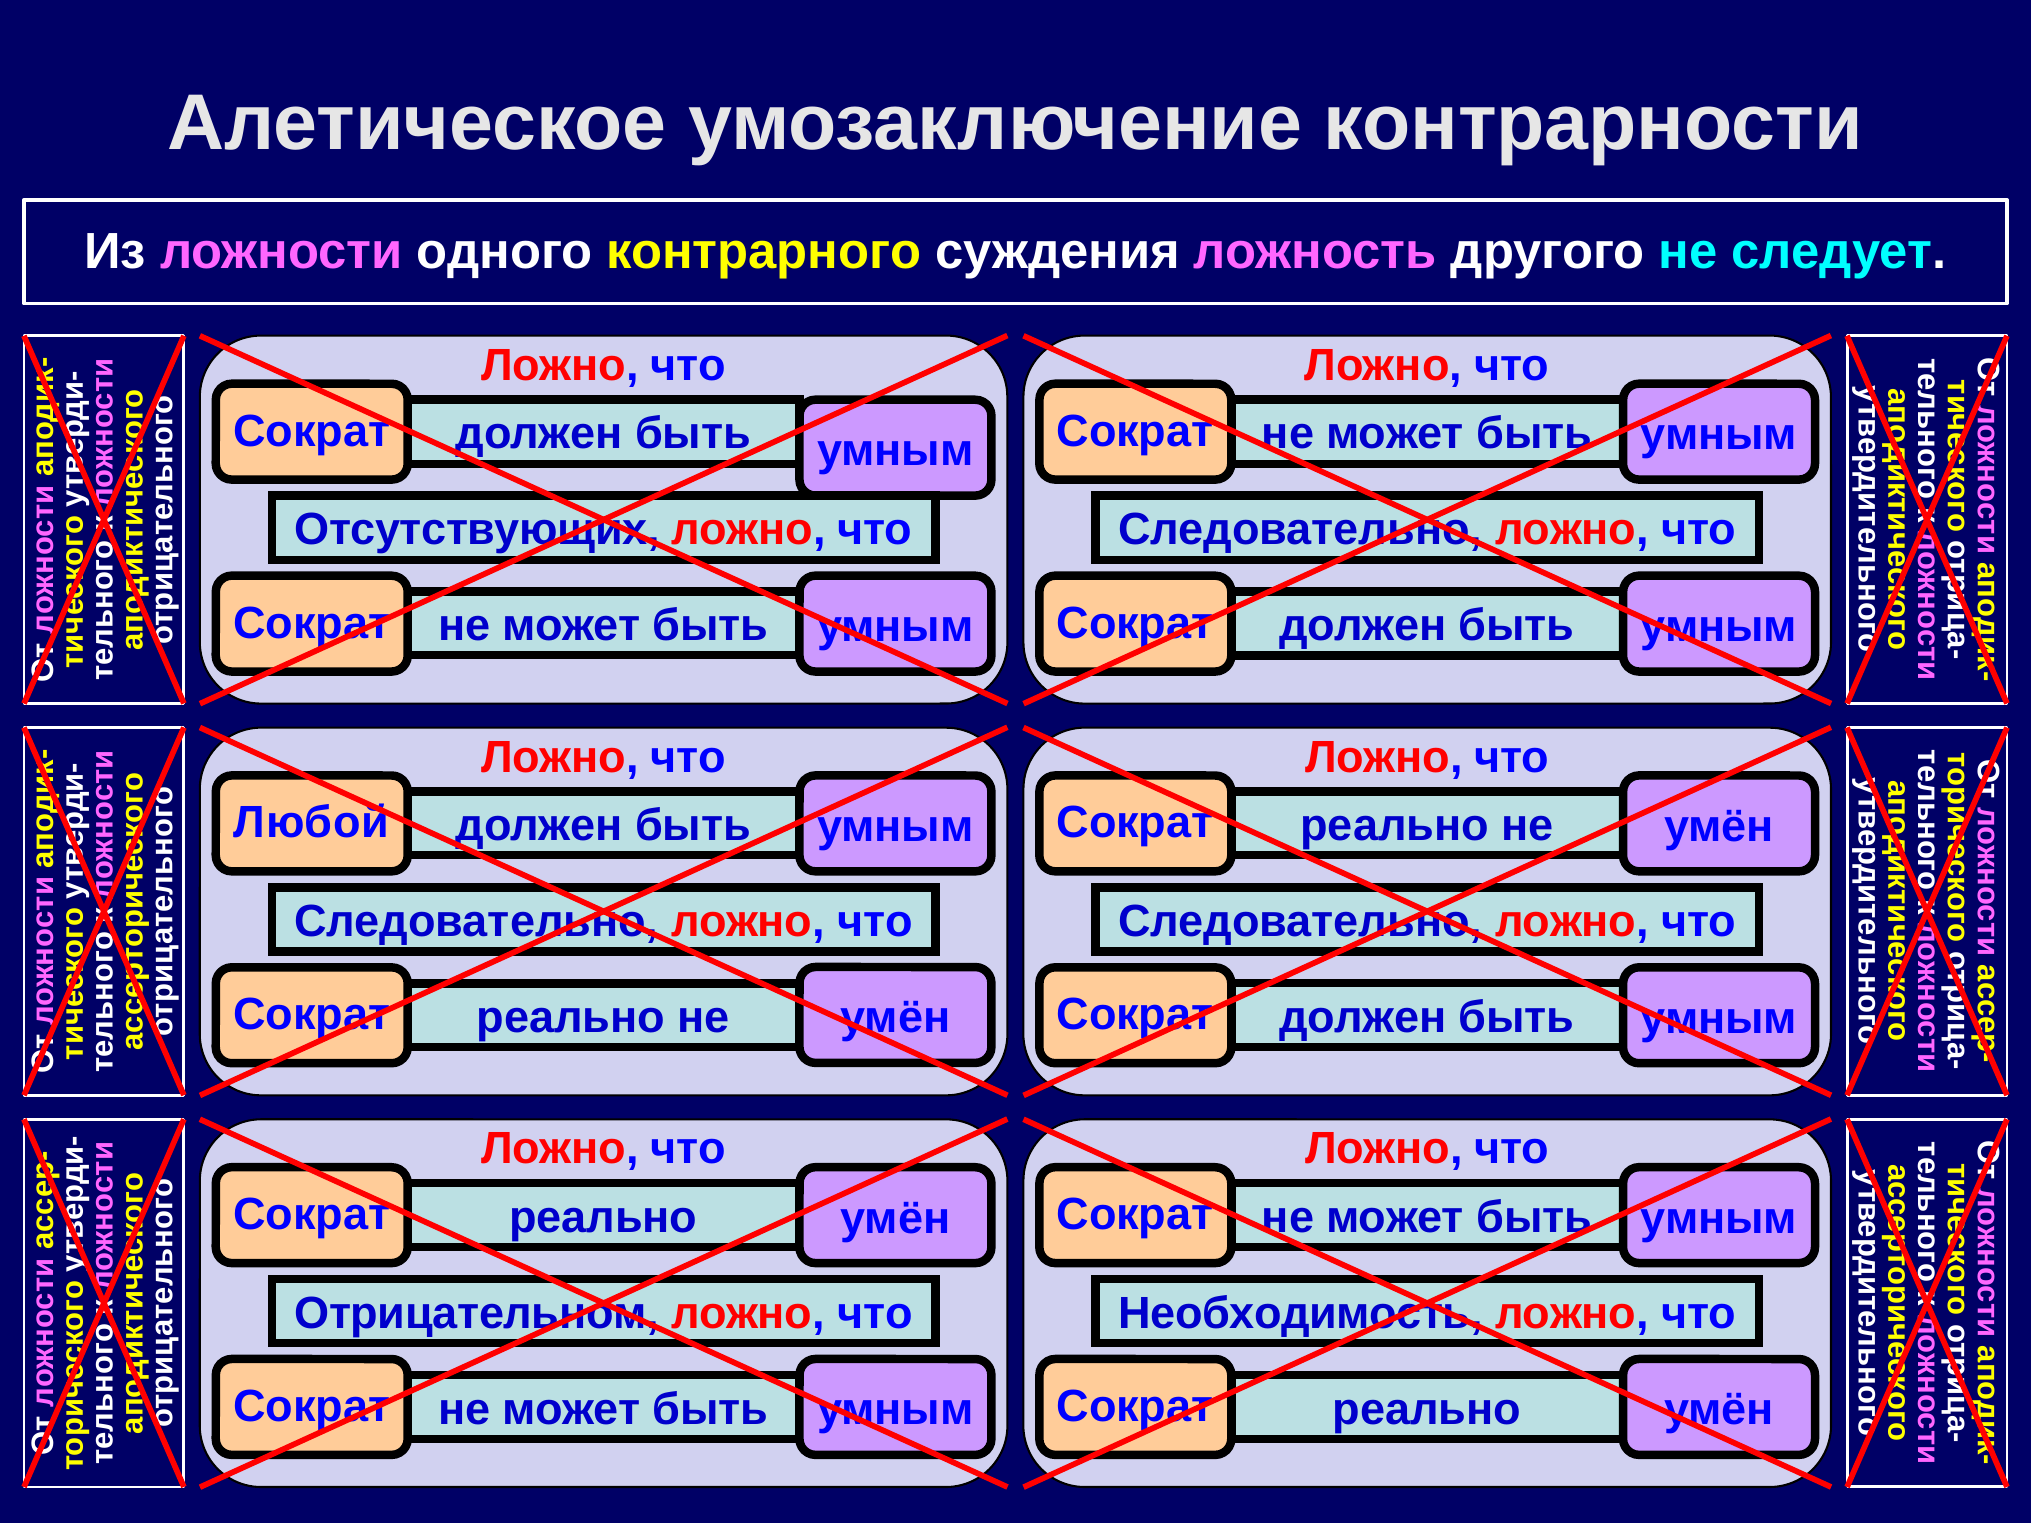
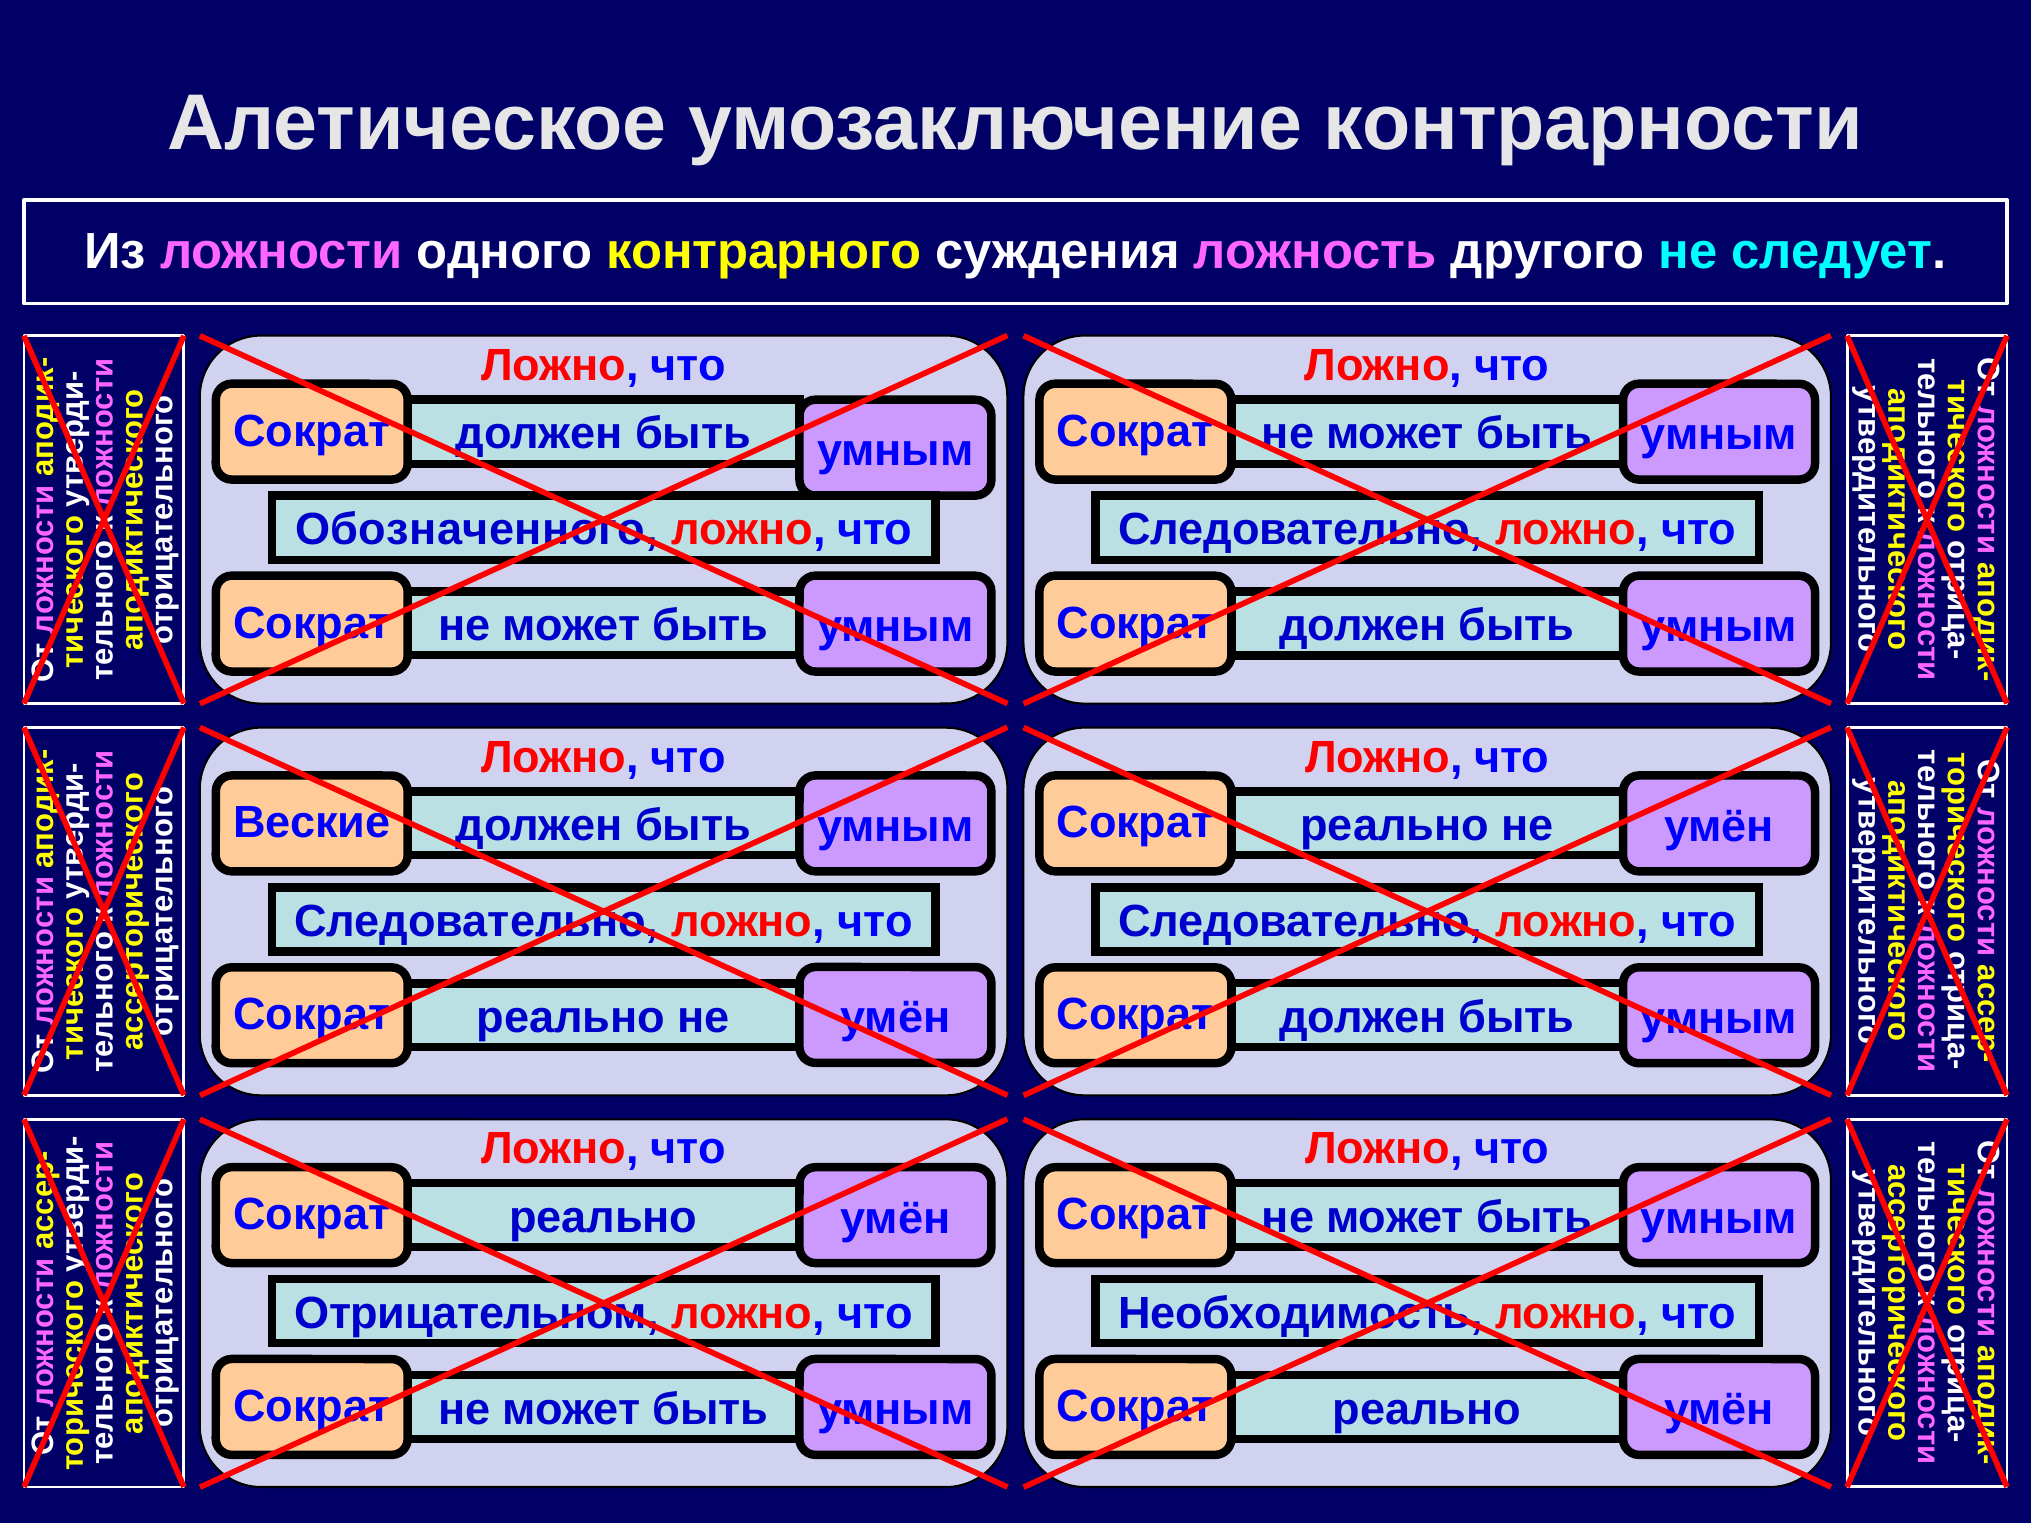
Отсутствующих: Отсутствующих -> Обозначенного
Любой: Любой -> Веские
